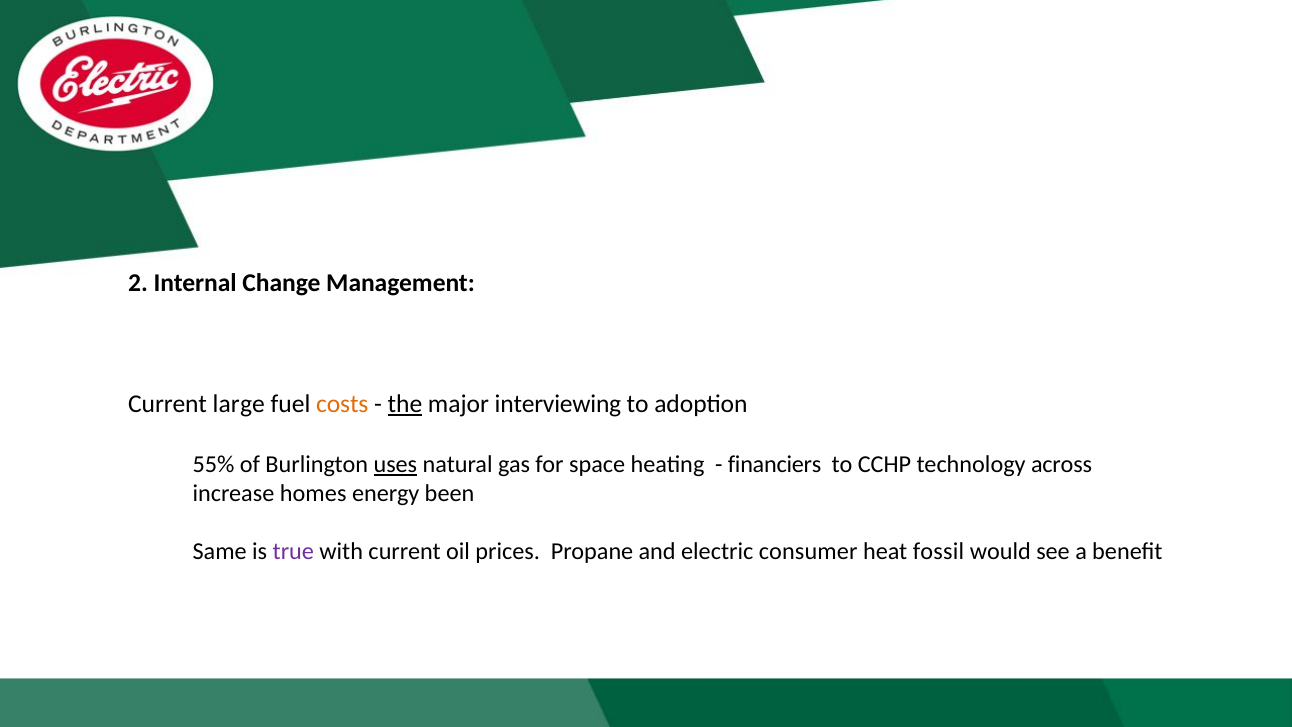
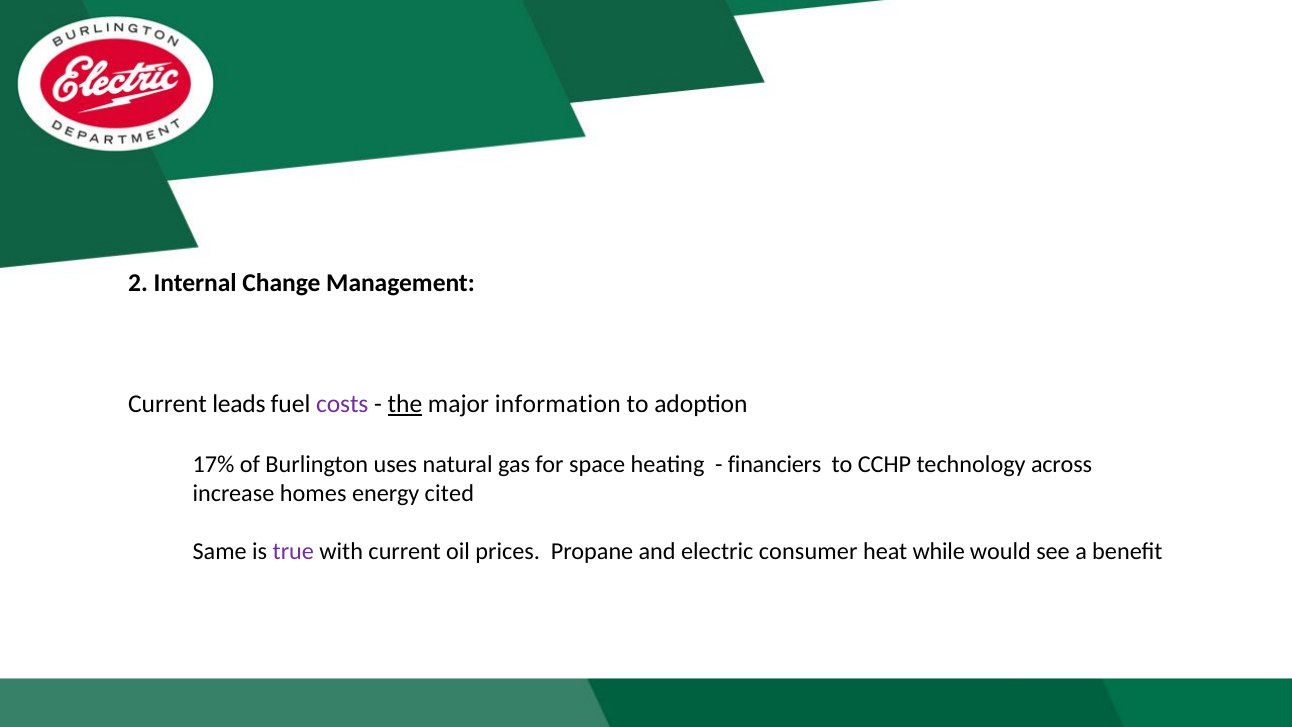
large: large -> leads
costs colour: orange -> purple
interviewing: interviewing -> information
55%: 55% -> 17%
uses underline: present -> none
been: been -> cited
fossil: fossil -> while
